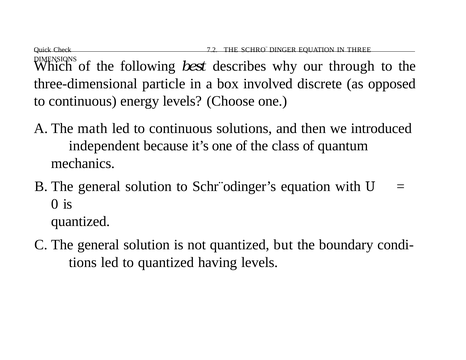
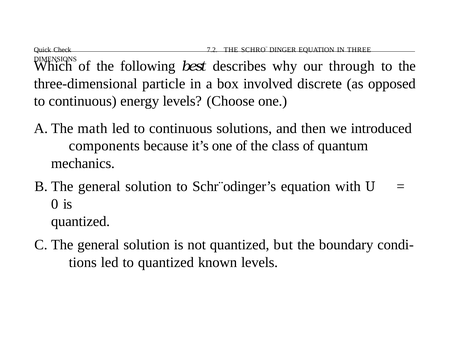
independent: independent -> components
having: having -> known
